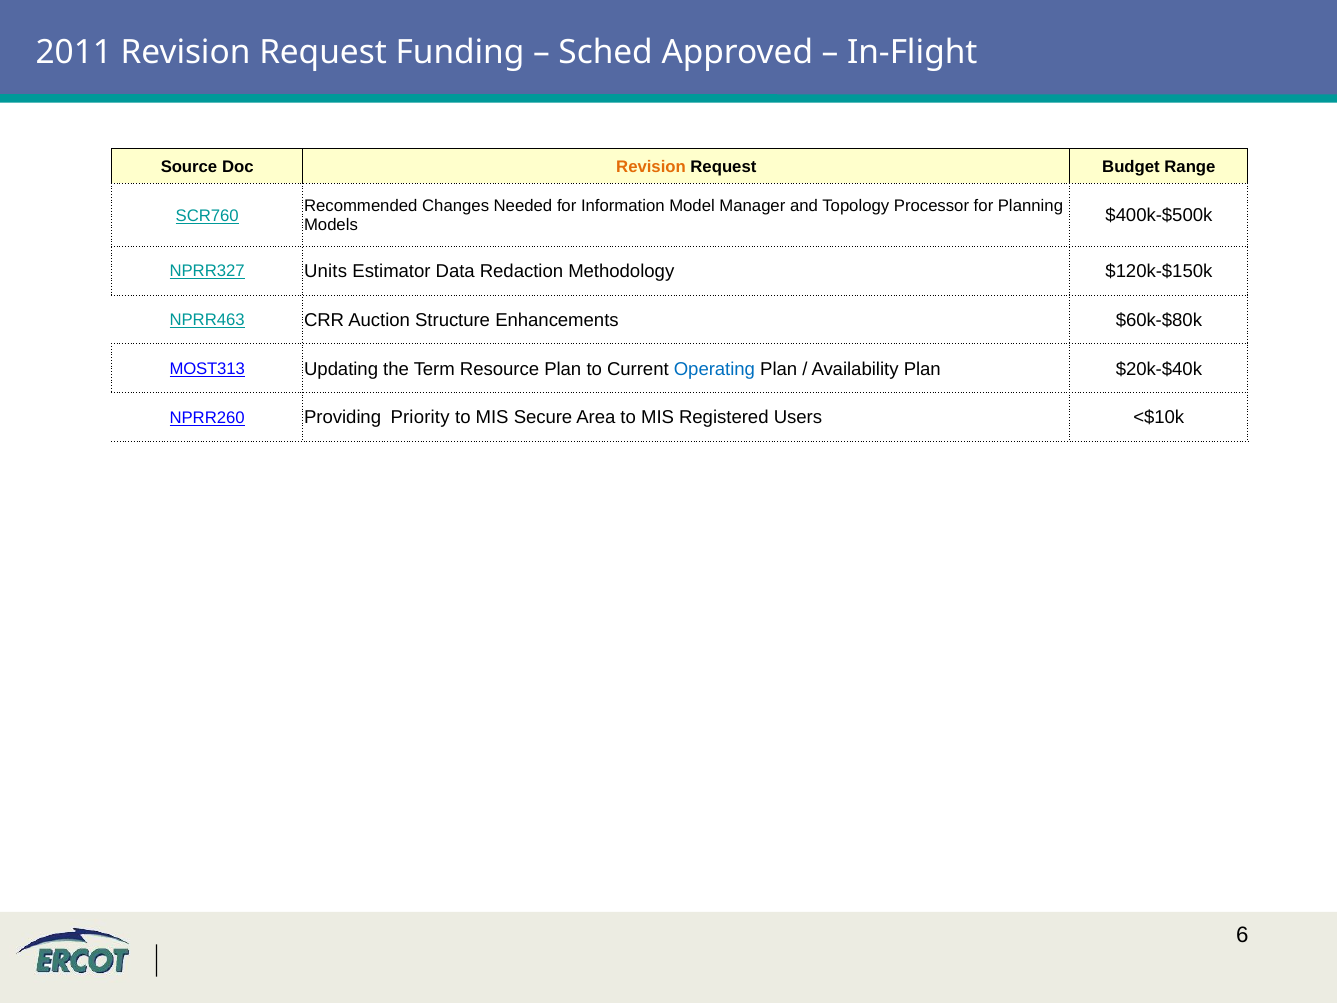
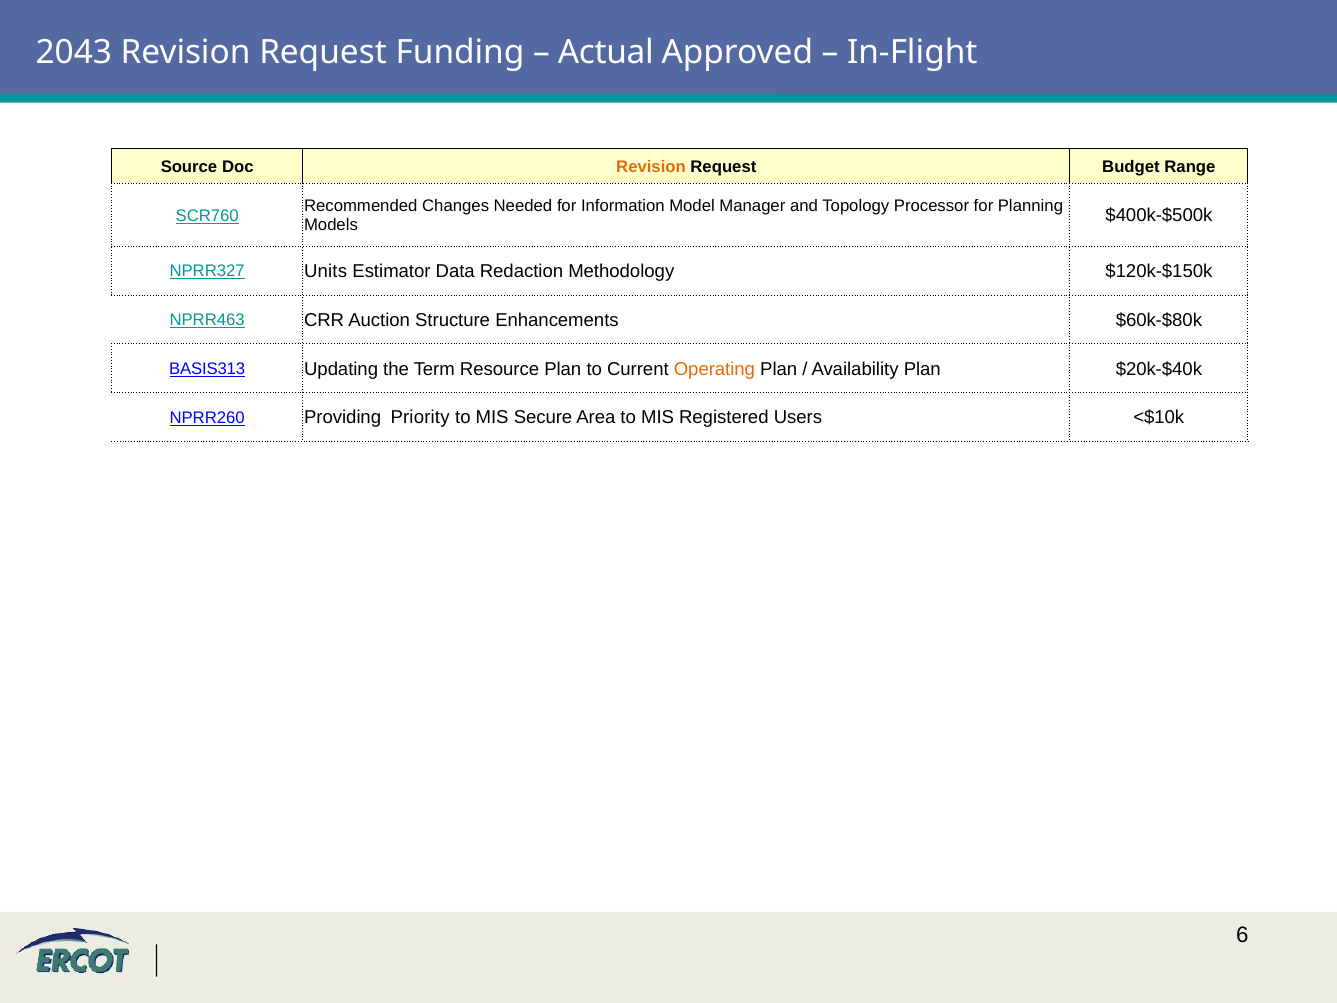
2011: 2011 -> 2043
Sched: Sched -> Actual
MOST313: MOST313 -> BASIS313
Operating colour: blue -> orange
